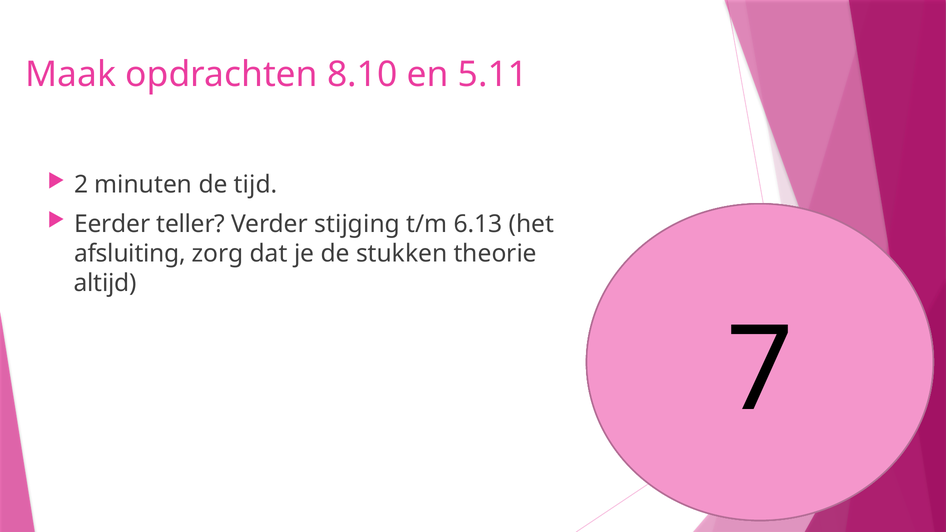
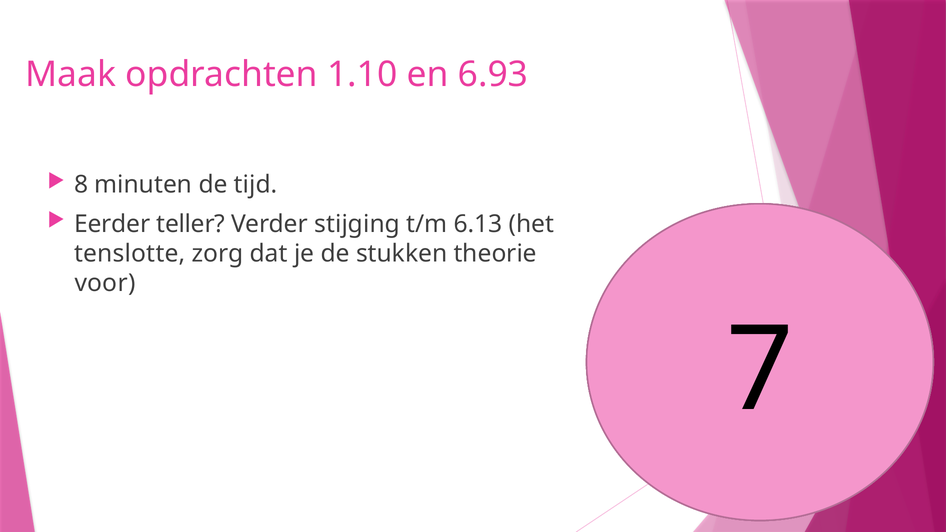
8.10: 8.10 -> 1.10
5.11: 5.11 -> 6.93
2: 2 -> 8
afsluiting: afsluiting -> tenslotte
altijd: altijd -> voor
